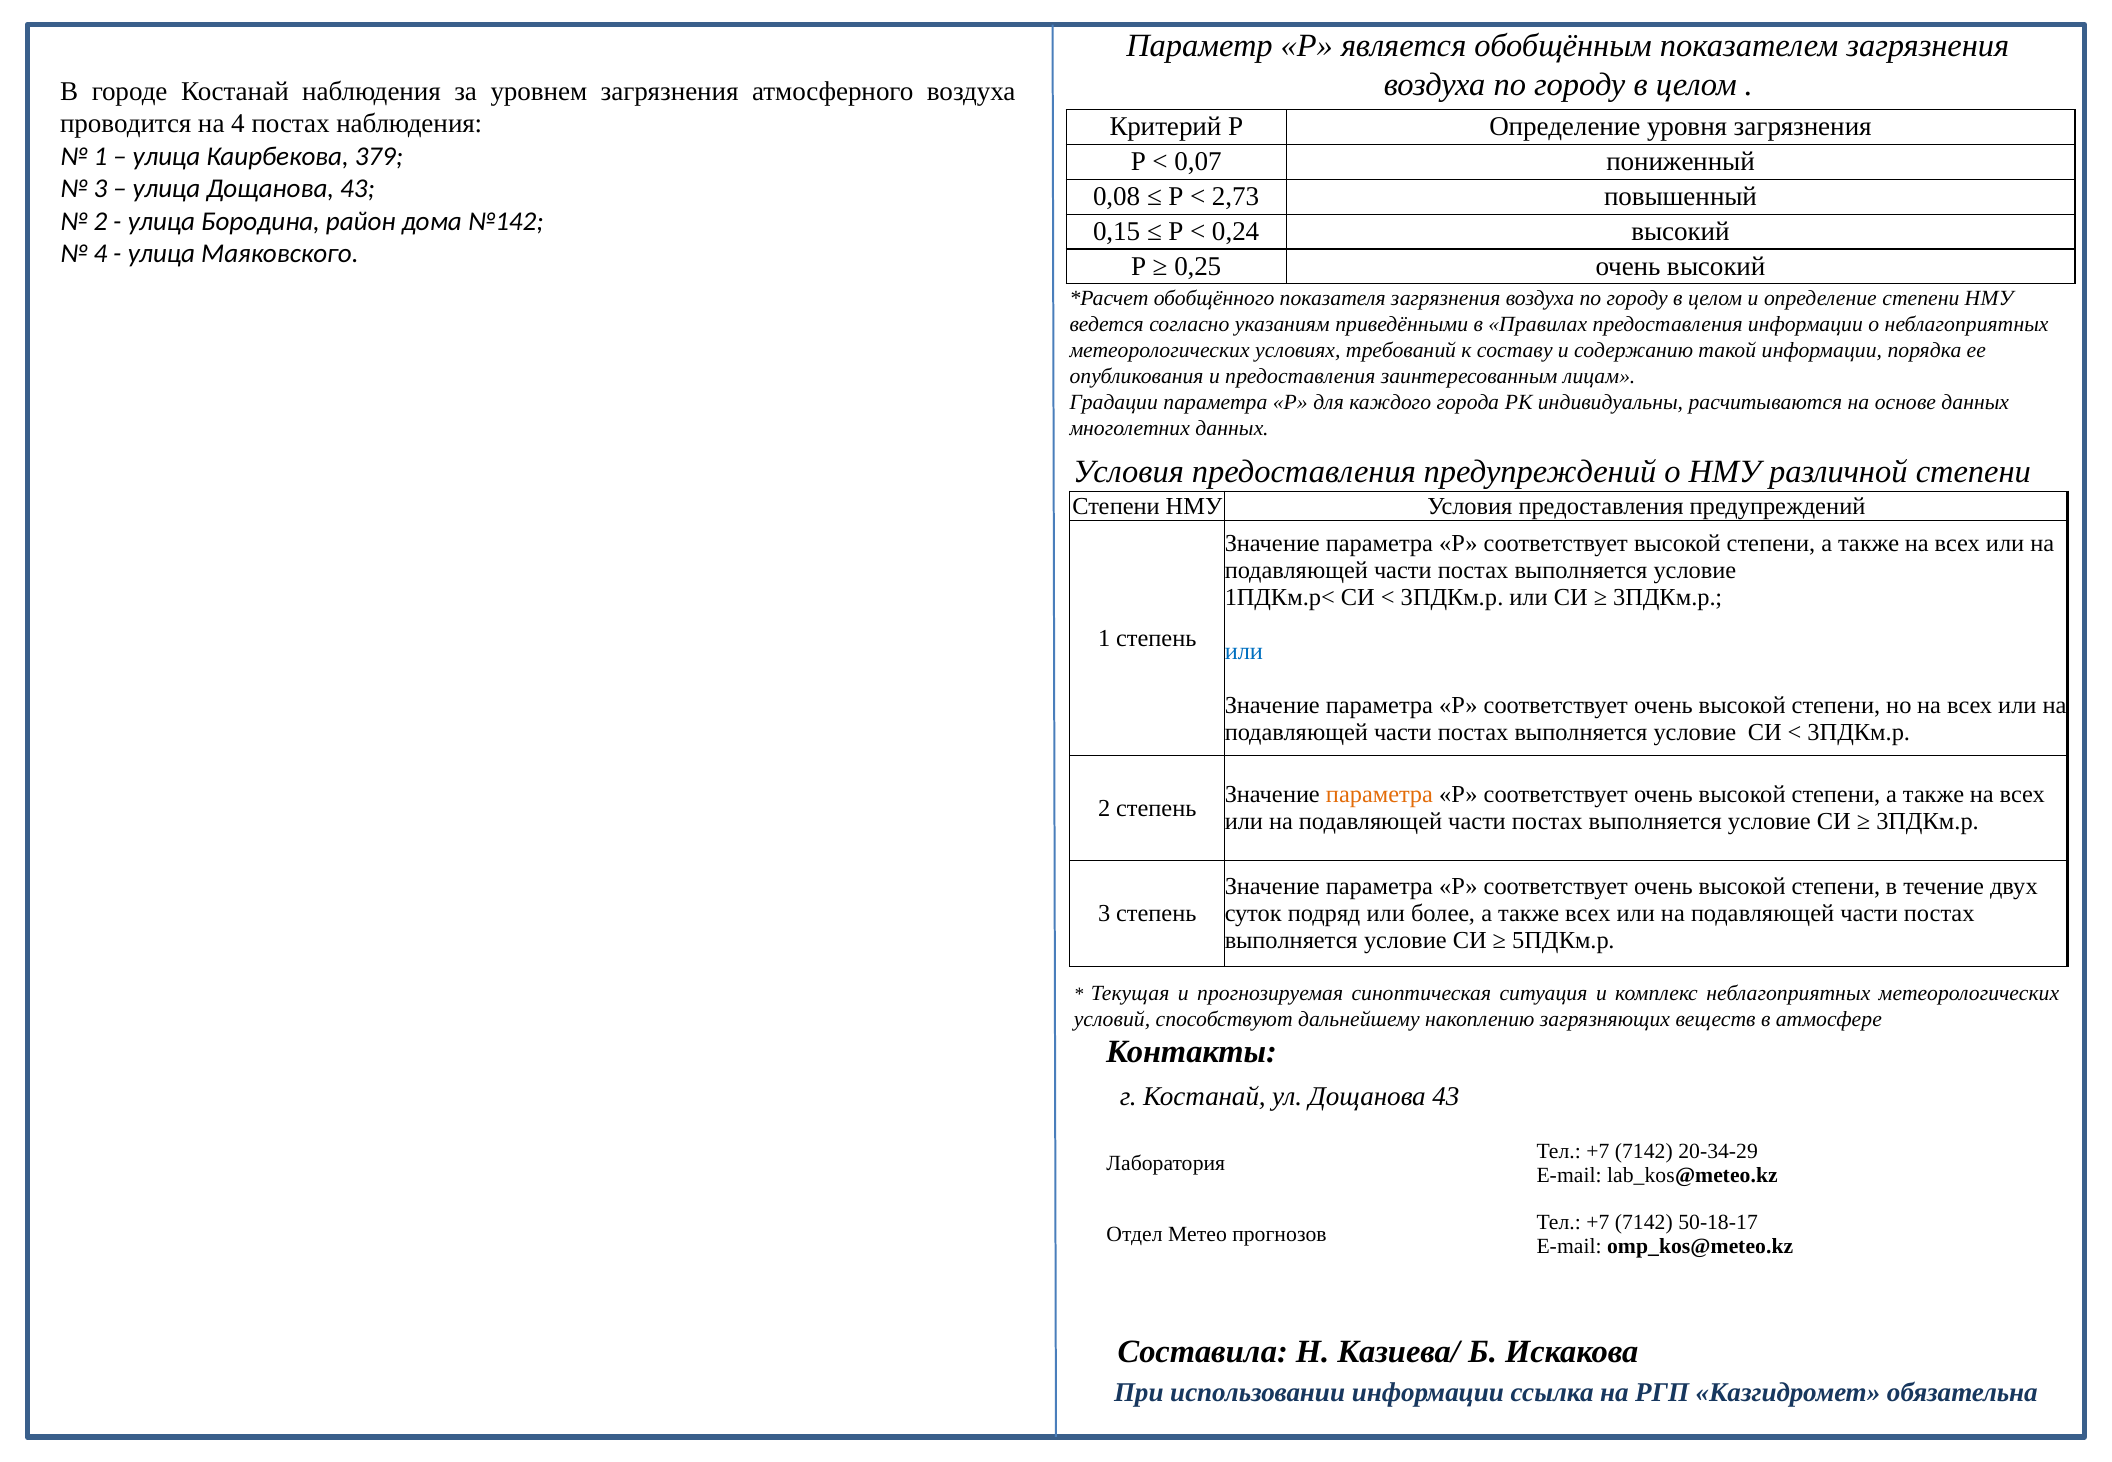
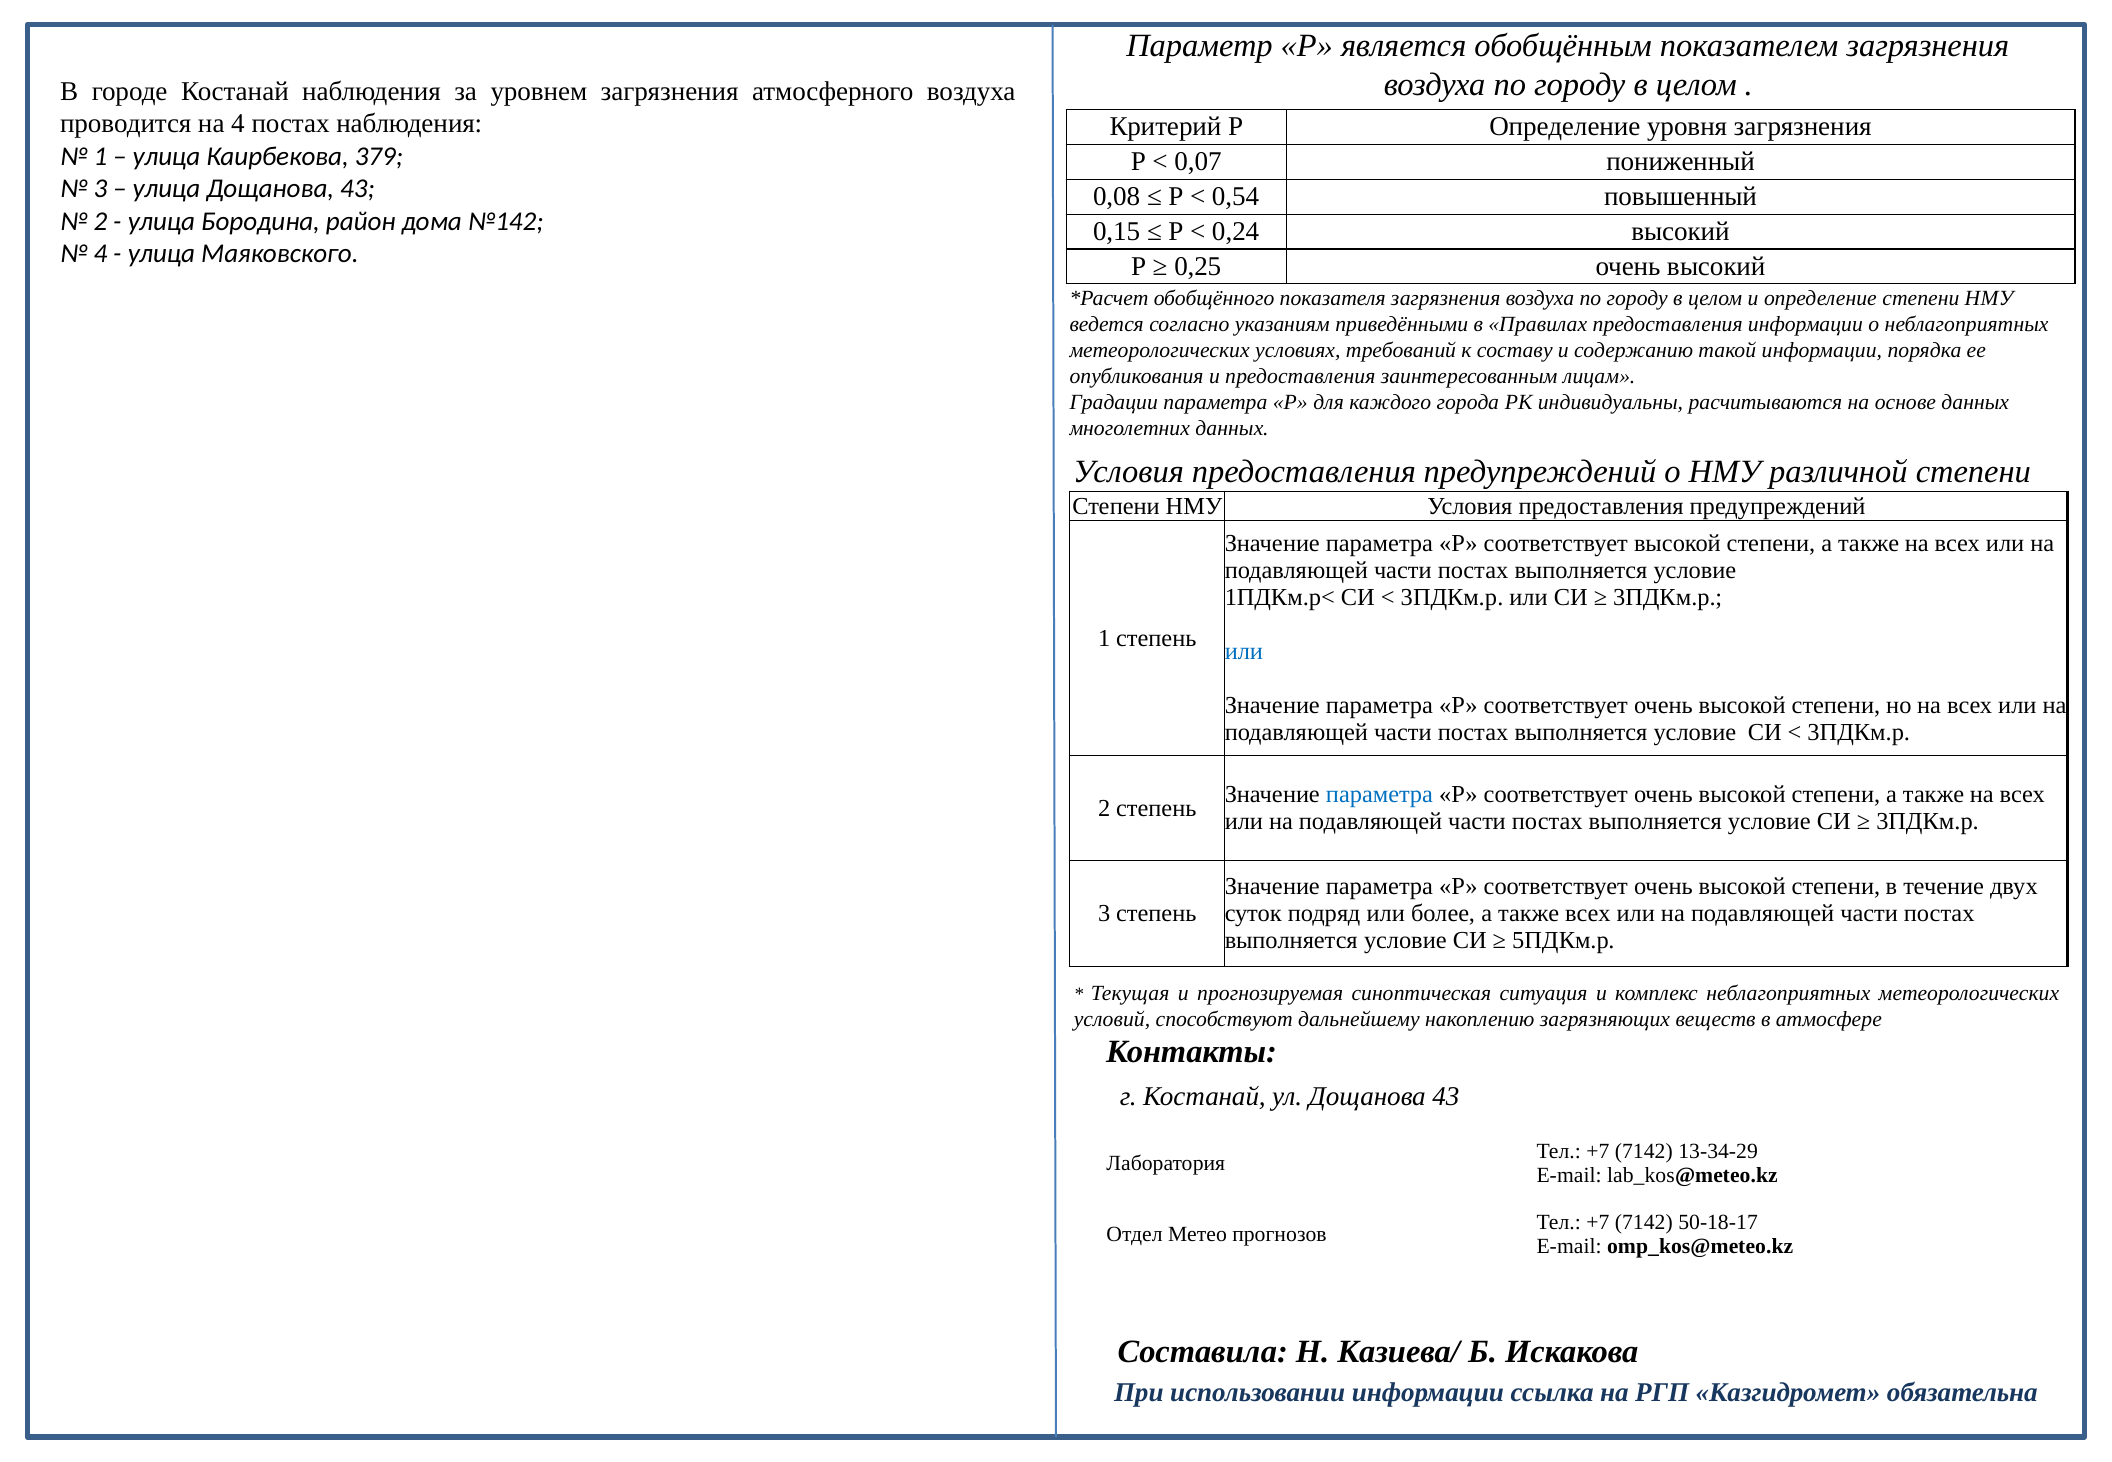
2,73: 2,73 -> 0,54
параметра at (1379, 795) colour: orange -> blue
20-34-29: 20-34-29 -> 13-34-29
